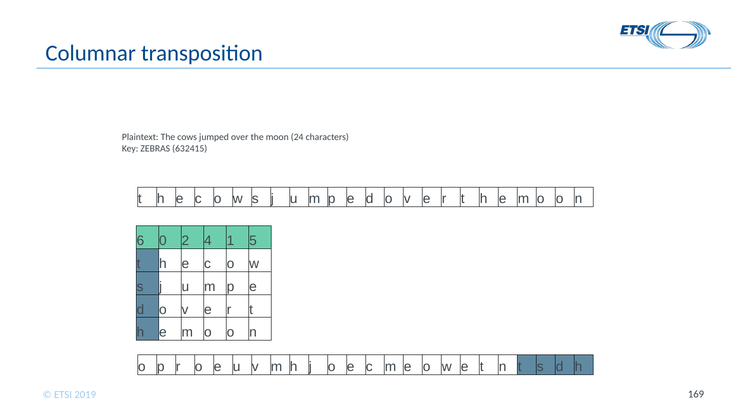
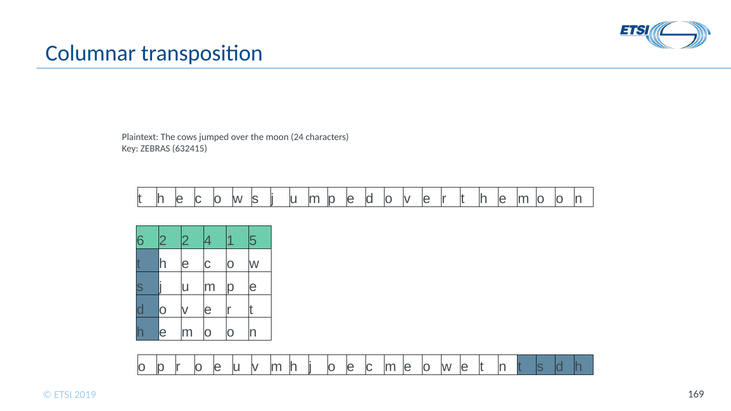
6 0: 0 -> 2
